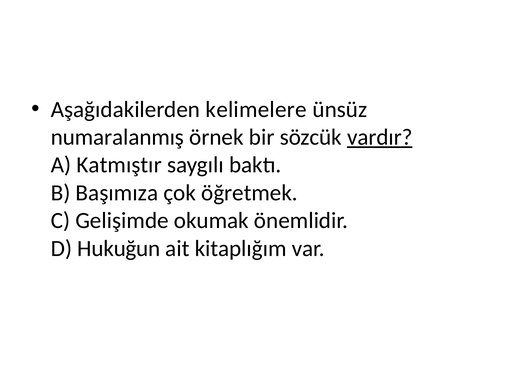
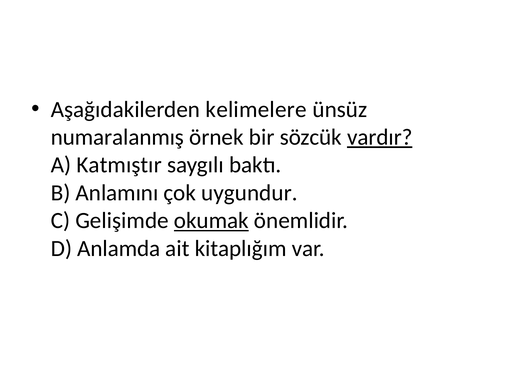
Başımıza: Başımıza -> Anlamını
öğretmek: öğretmek -> uygundur
okumak underline: none -> present
Hukuğun: Hukuğun -> Anlamda
